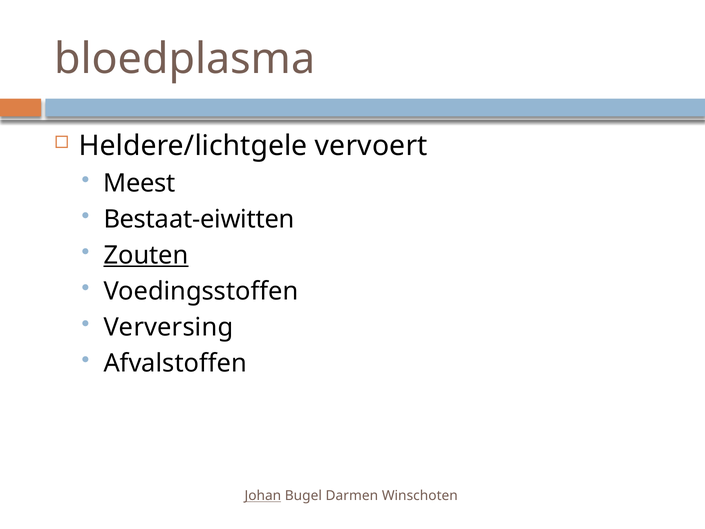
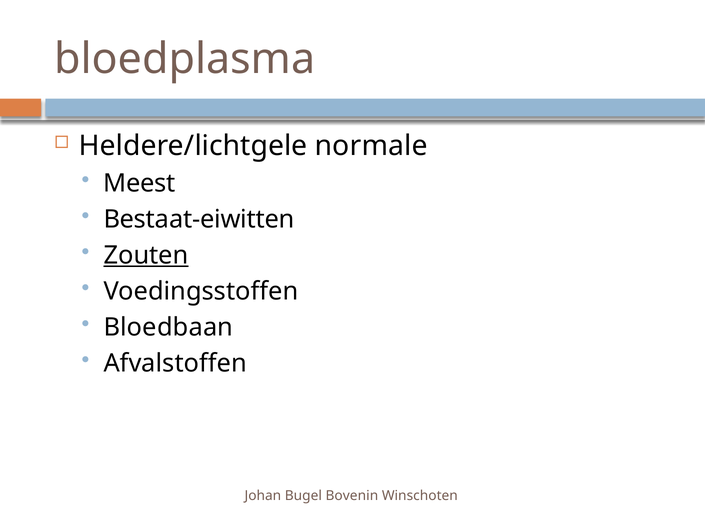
vervoert: vervoert -> normale
Verversing: Verversing -> Bloedbaan
Johan underline: present -> none
Darmen: Darmen -> Bovenin
